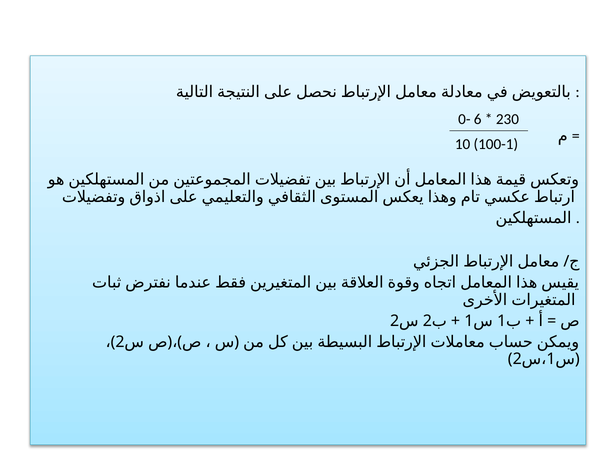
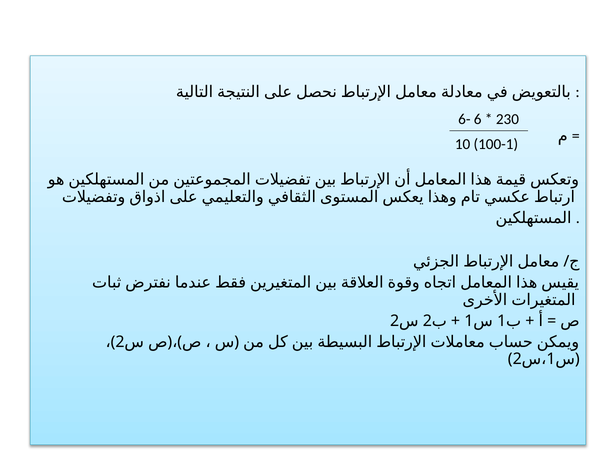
0-: 0- -> 6-
